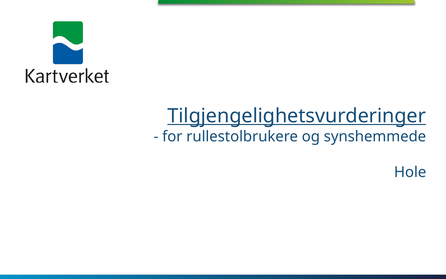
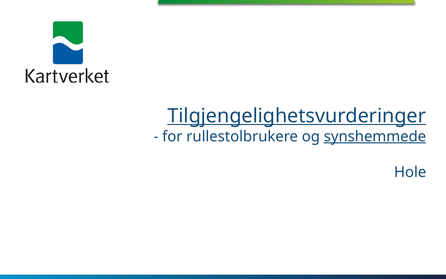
synshemmede underline: none -> present
